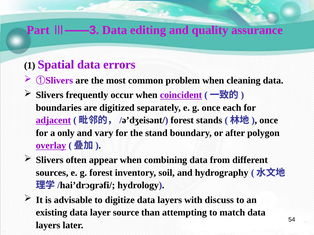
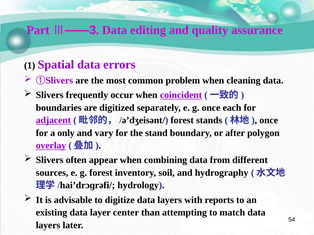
discuss: discuss -> reports
source: source -> center
